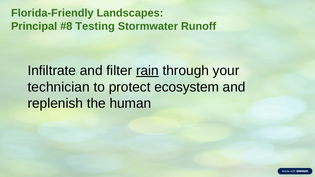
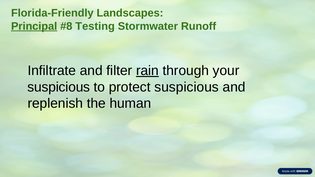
Principal underline: none -> present
technician at (59, 87): technician -> suspicious
protect ecosystem: ecosystem -> suspicious
